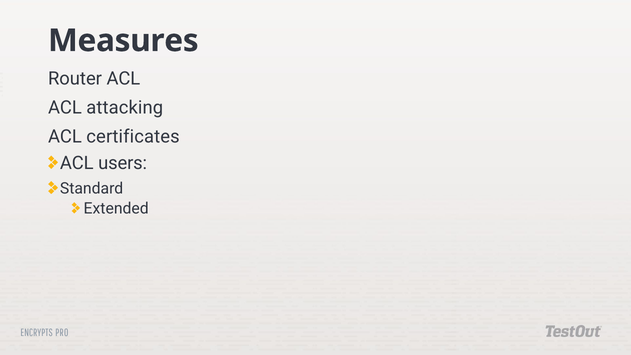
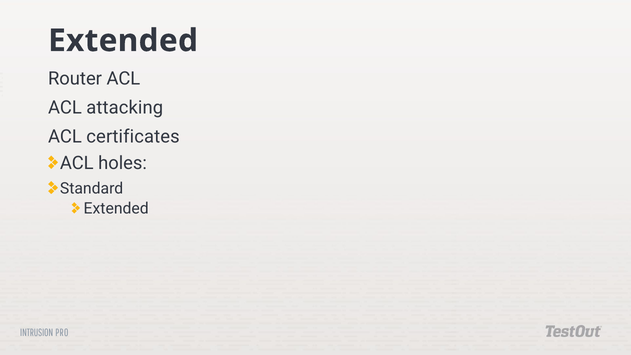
Measures at (123, 41): Measures -> Extended
users: users -> holes
ENCRYPTS: ENCRYPTS -> INTRUSION
